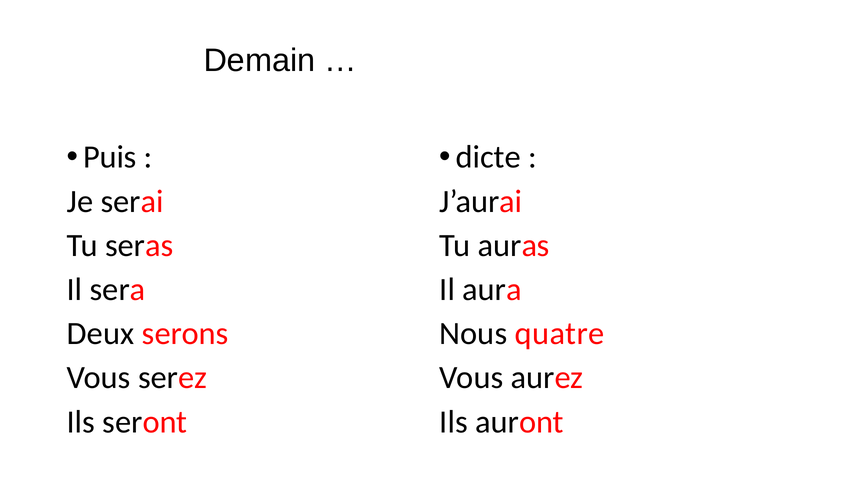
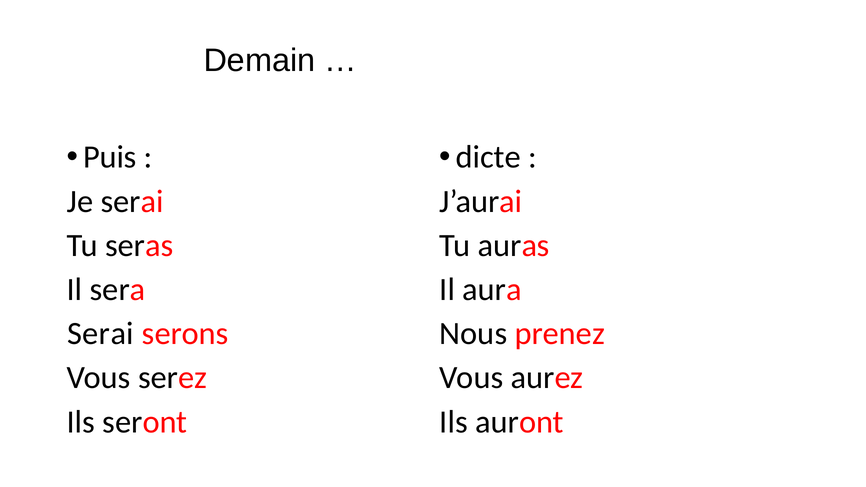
Deux at (101, 334): Deux -> Serai
quatre: quatre -> prenez
